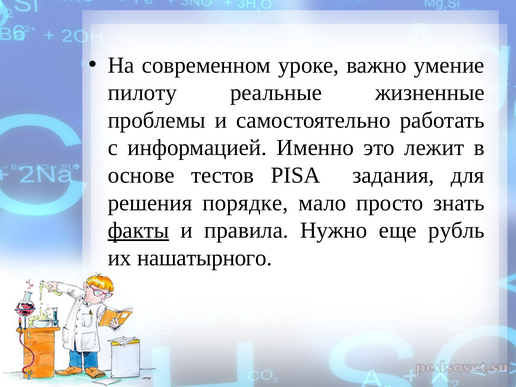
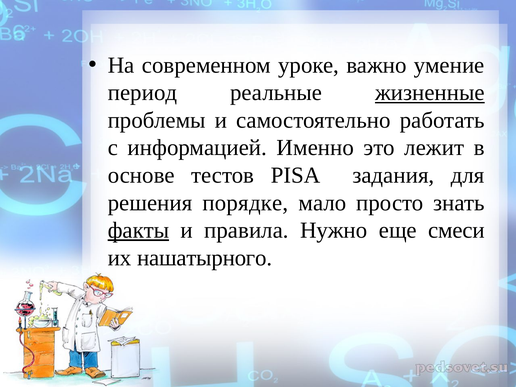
пилоту: пилоту -> период
жизненные underline: none -> present
рубль: рубль -> смеси
